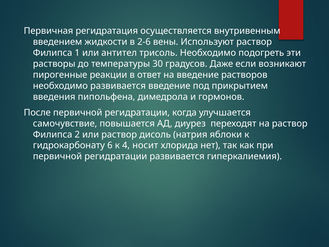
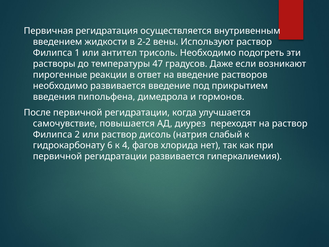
2-6: 2-6 -> 2-2
30: 30 -> 47
яблоки: яблоки -> слабый
носит: носит -> фагов
